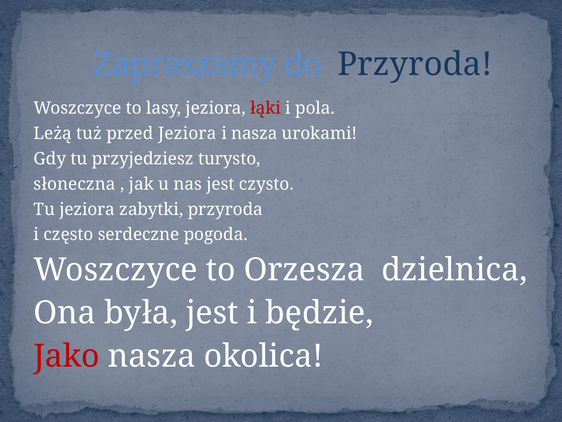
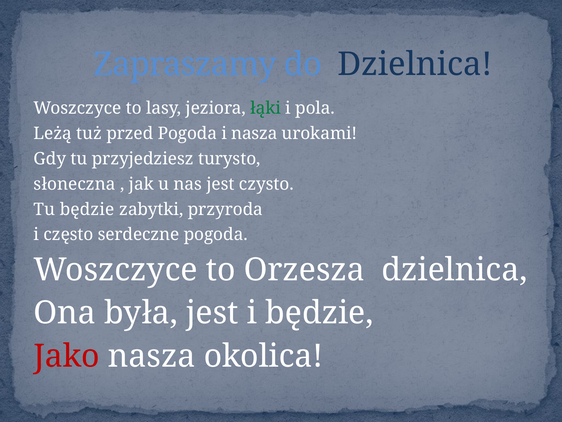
do Przyroda: Przyroda -> Dzielnica
łąki colour: red -> green
przed Jeziora: Jeziora -> Pogoda
Tu jeziora: jeziora -> będzie
